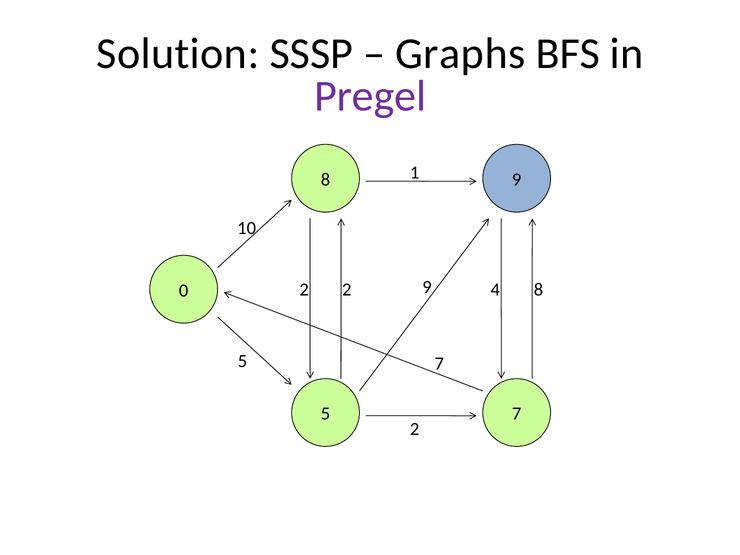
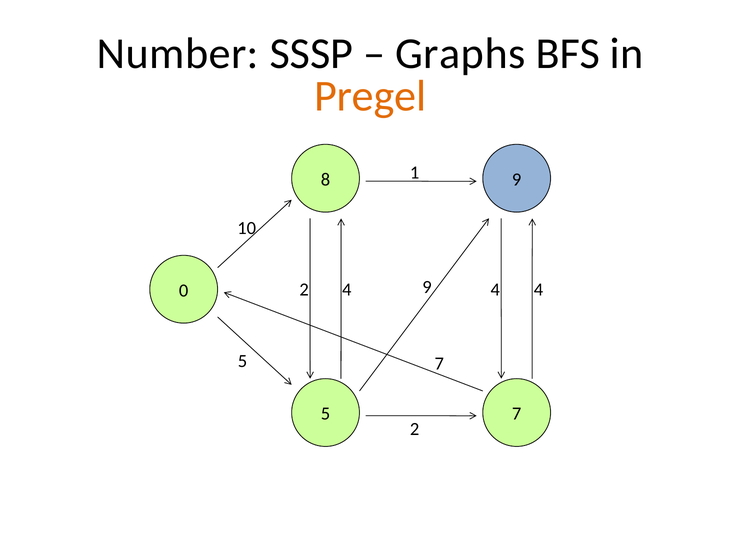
Solution: Solution -> Number
Pregel colour: purple -> orange
2 at (347, 290): 2 -> 4
4 8: 8 -> 4
